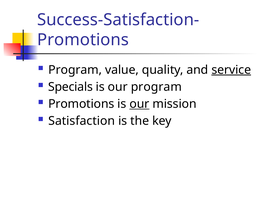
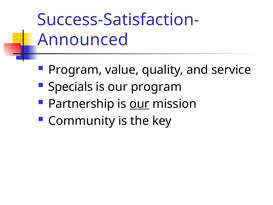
Promotions at (83, 40): Promotions -> Announced
service underline: present -> none
Promotions at (81, 104): Promotions -> Partnership
Satisfaction: Satisfaction -> Community
